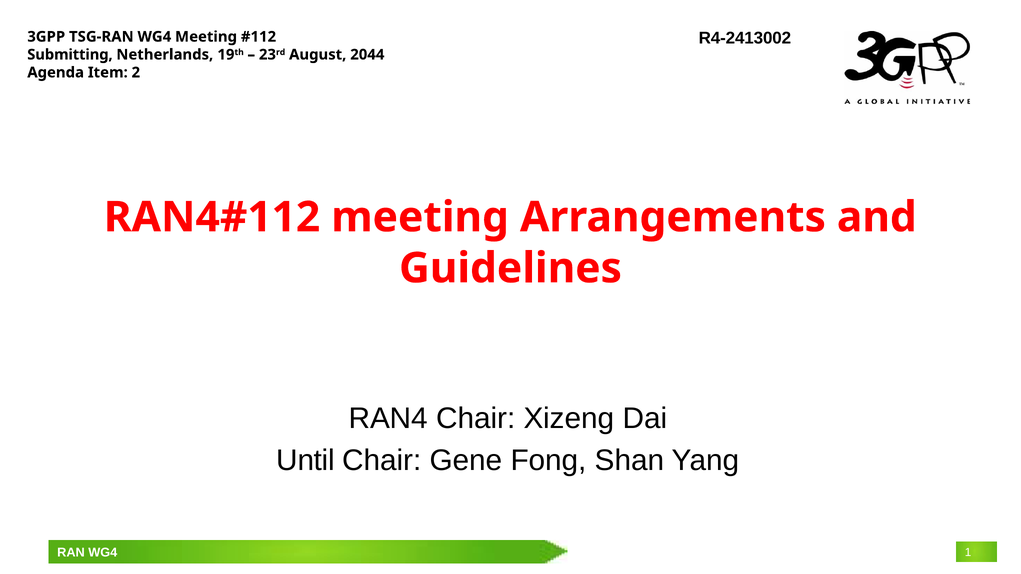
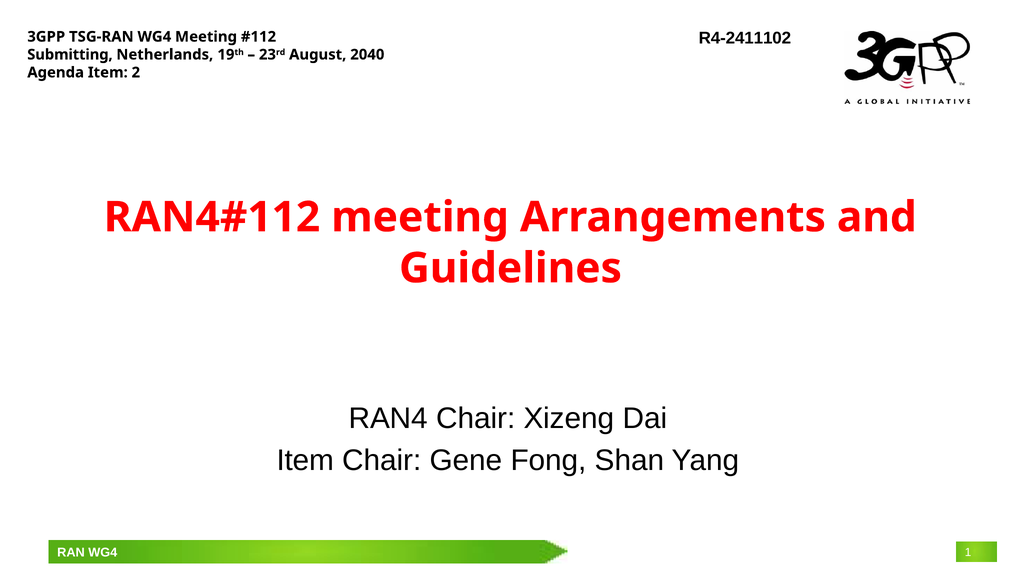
R4-2413002: R4-2413002 -> R4-2411102
2044: 2044 -> 2040
Until at (305, 461): Until -> Item
